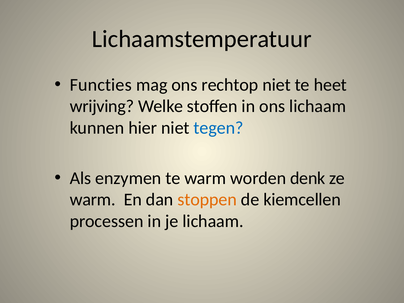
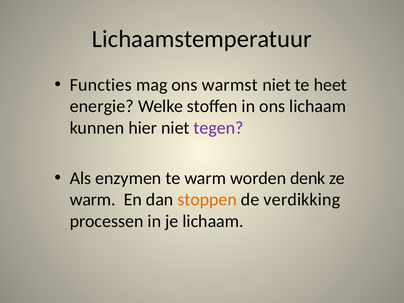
rechtop: rechtop -> warmst
wrijving: wrijving -> energie
tegen colour: blue -> purple
kiemcellen: kiemcellen -> verdikking
